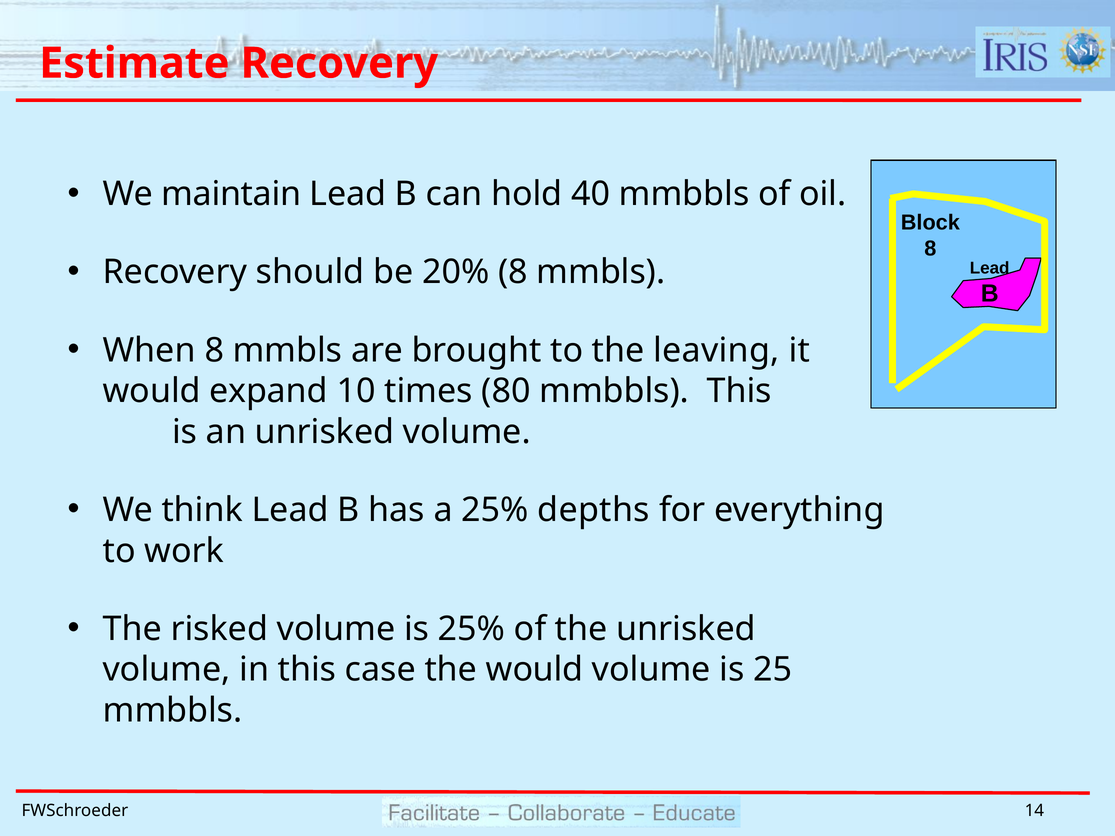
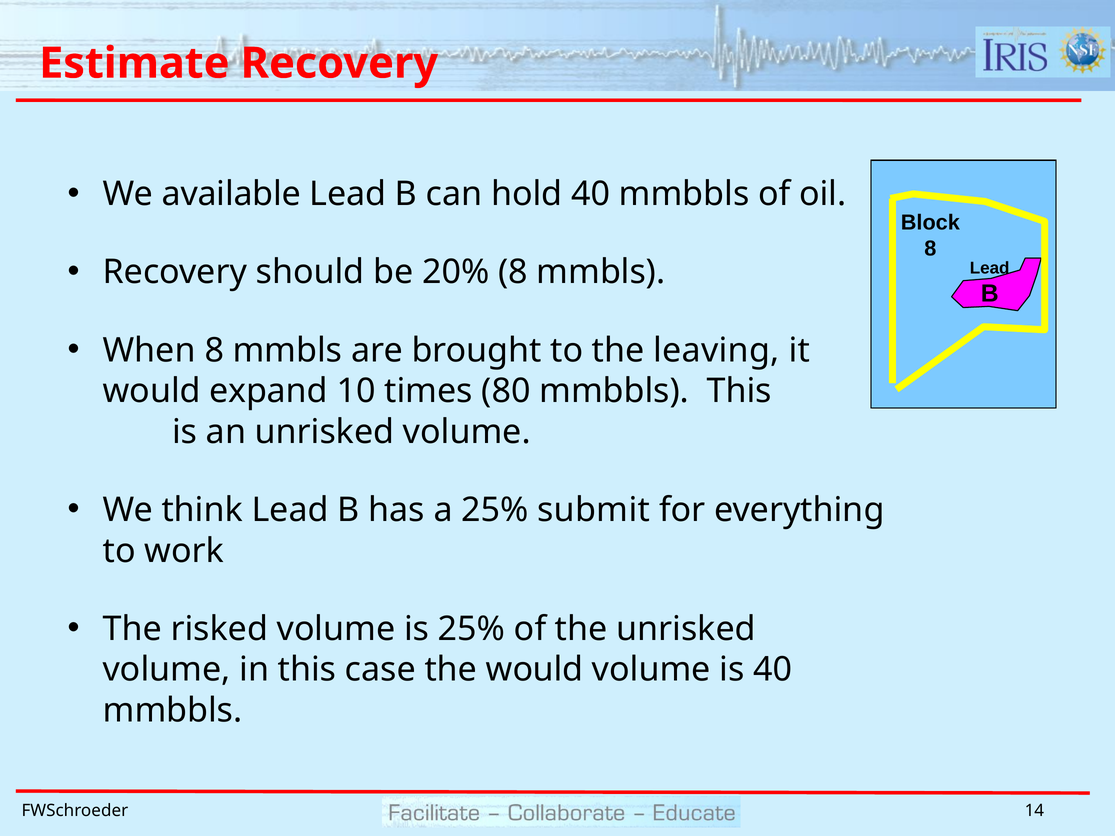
maintain: maintain -> available
depths: depths -> submit
is 25: 25 -> 40
